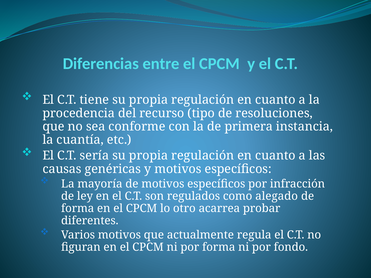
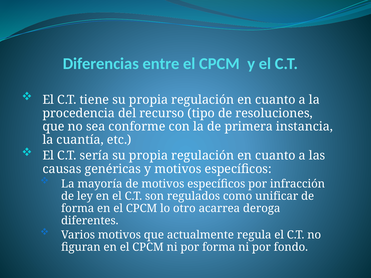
alegado: alegado -> unificar
probar: probar -> deroga
